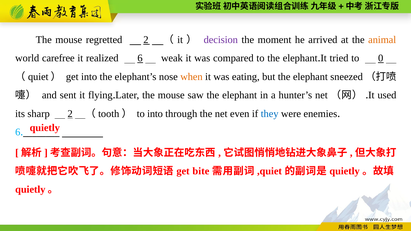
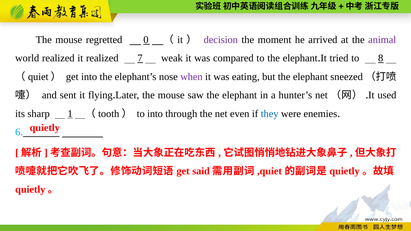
regretted 2: 2 -> 0
animal colour: orange -> purple
world carefree: carefree -> realized
realized 6: 6 -> 7
0: 0 -> 8
when colour: orange -> purple
sharp 2: 2 -> 1
bite: bite -> said
